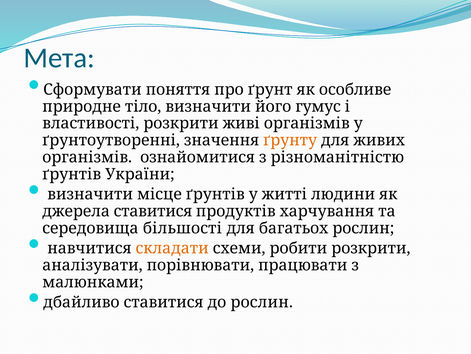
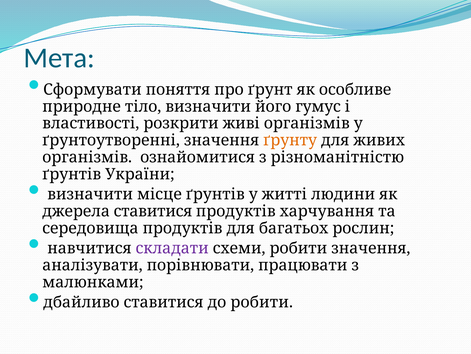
середовища більшості: більшості -> продуктів
складати colour: orange -> purple
робити розкрити: розкрити -> значення
до рослин: рослин -> робити
